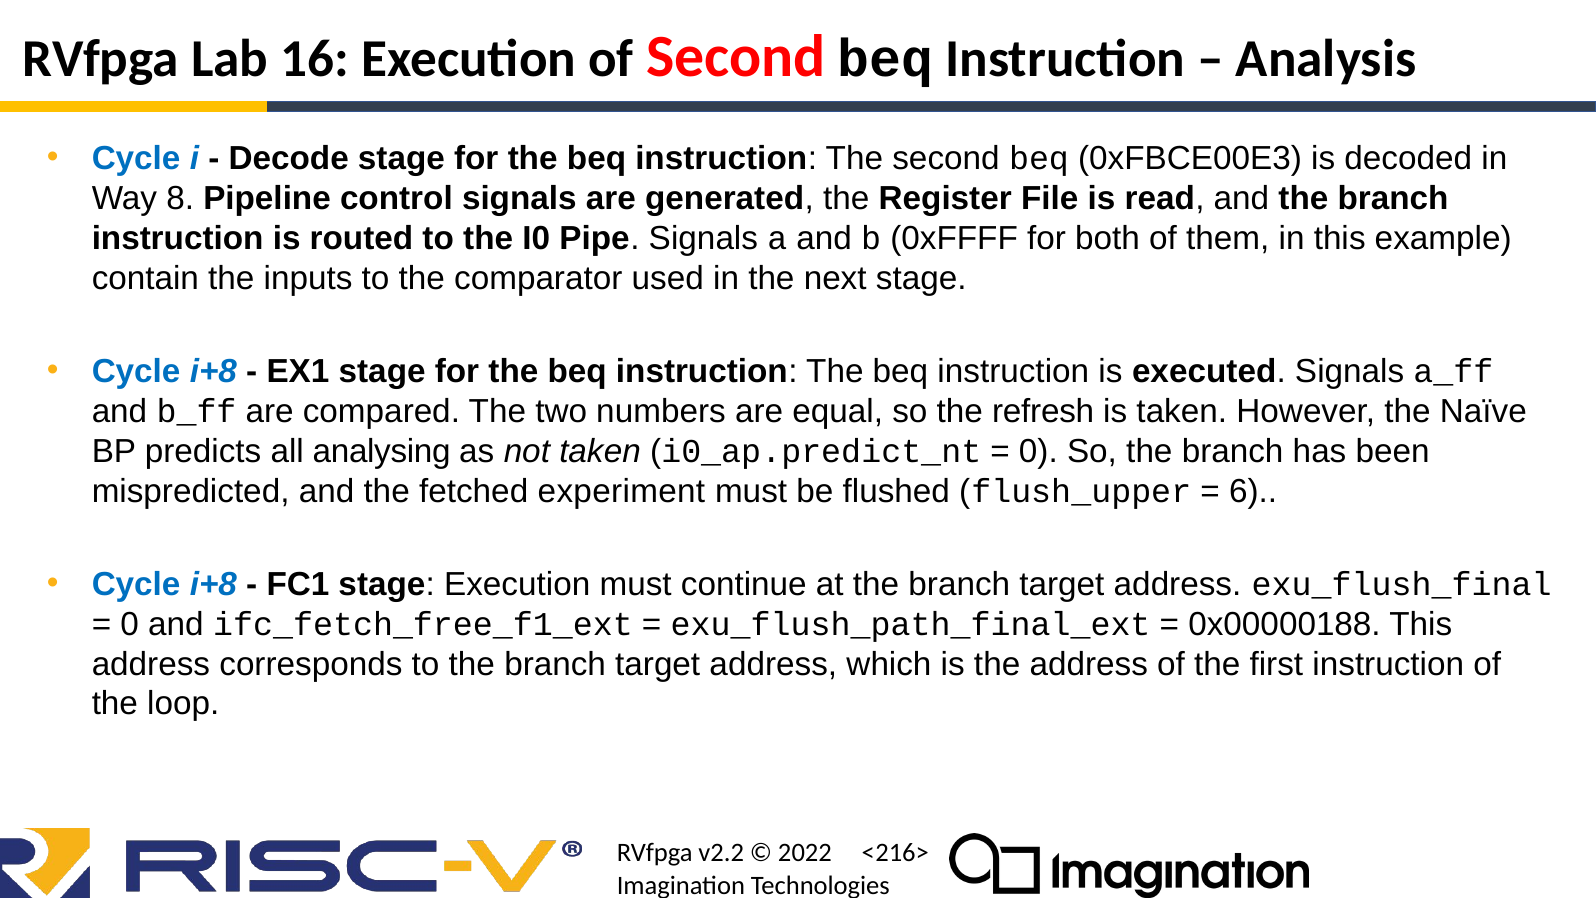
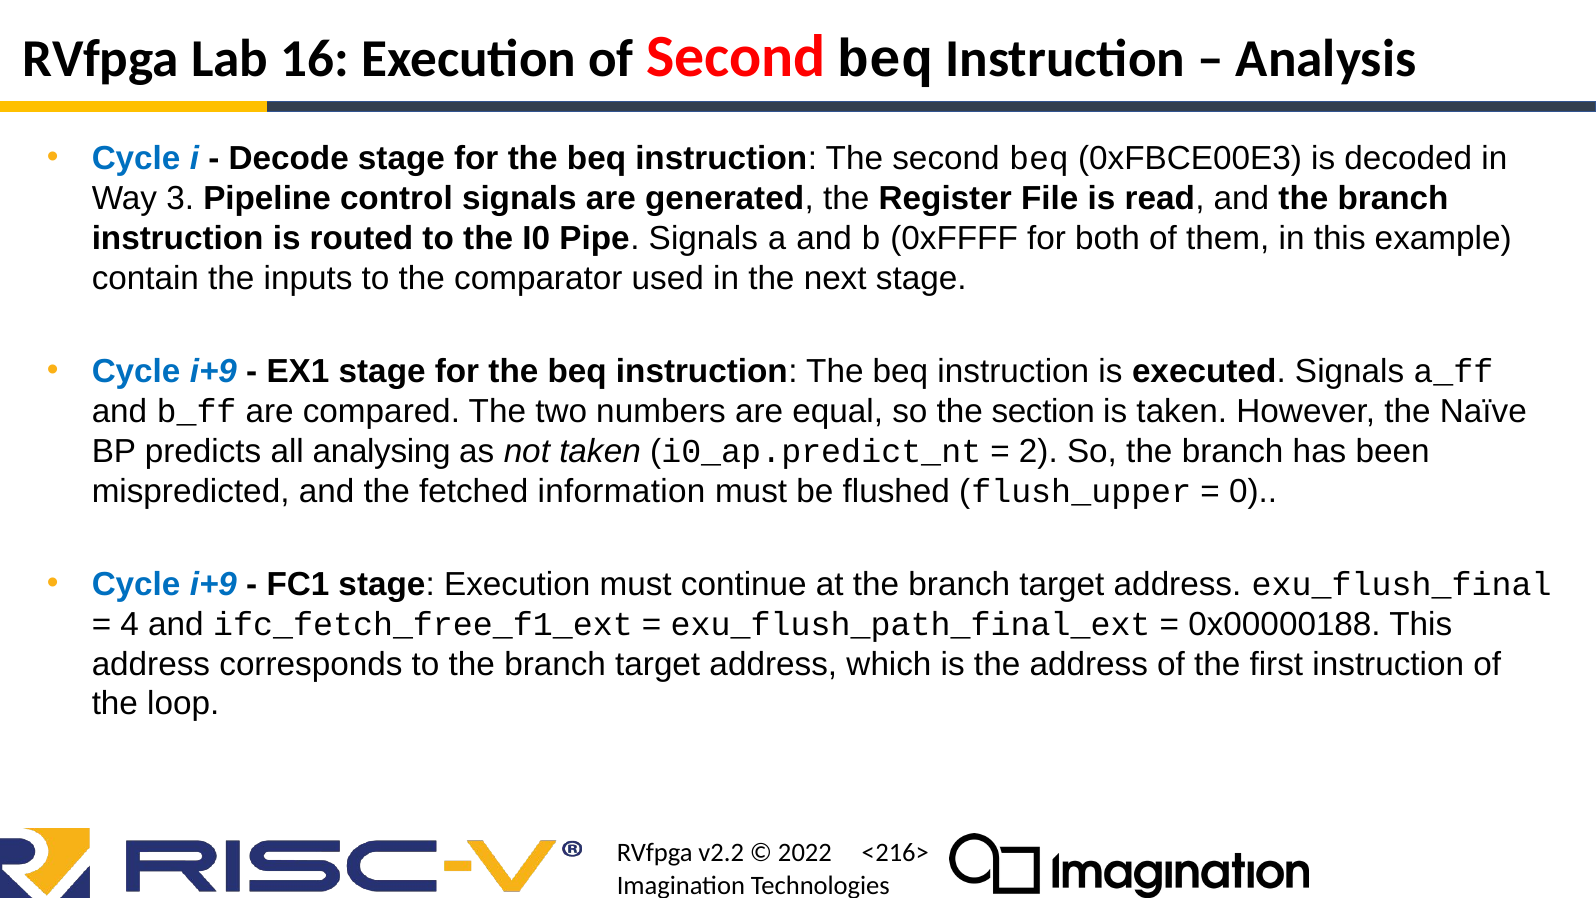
8: 8 -> 3
i+8 at (213, 371): i+8 -> i+9
refresh: refresh -> section
0 at (1038, 451): 0 -> 2
experiment: experiment -> information
6: 6 -> 0
i+8 at (213, 584): i+8 -> i+9
0 at (130, 624): 0 -> 4
